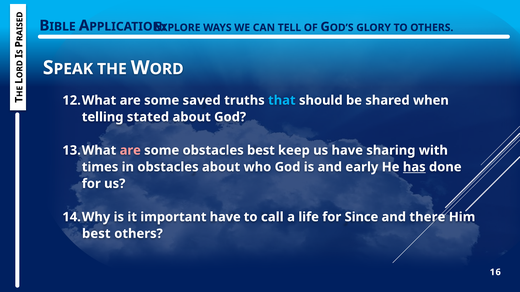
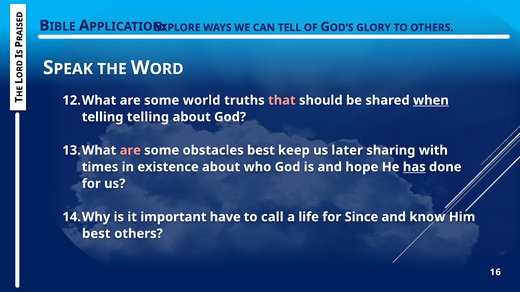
saved: saved -> world
that colour: light blue -> pink
when underline: none -> present
telling stated: stated -> telling
us have: have -> later
in obstacles: obstacles -> existence
early: early -> hope
there: there -> know
